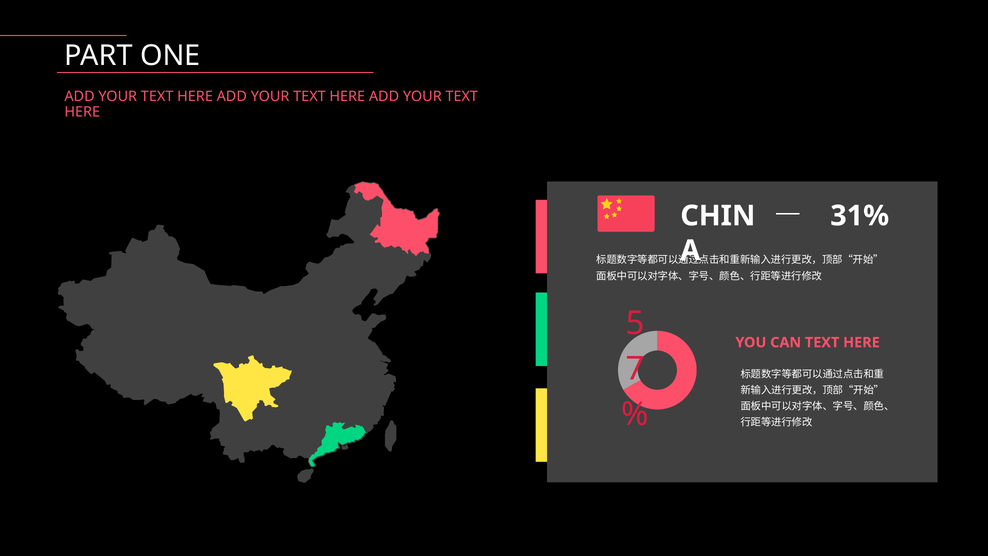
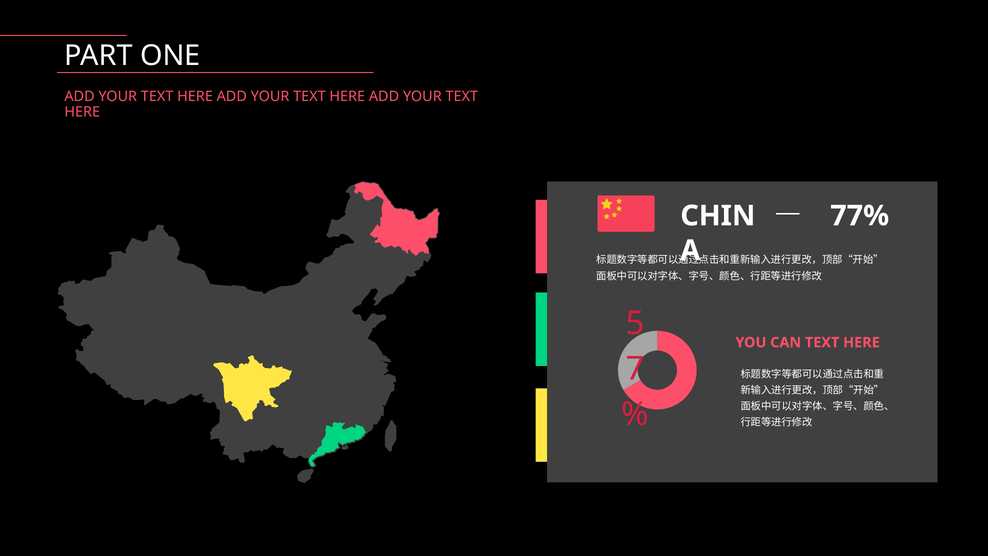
31%: 31% -> 77%
